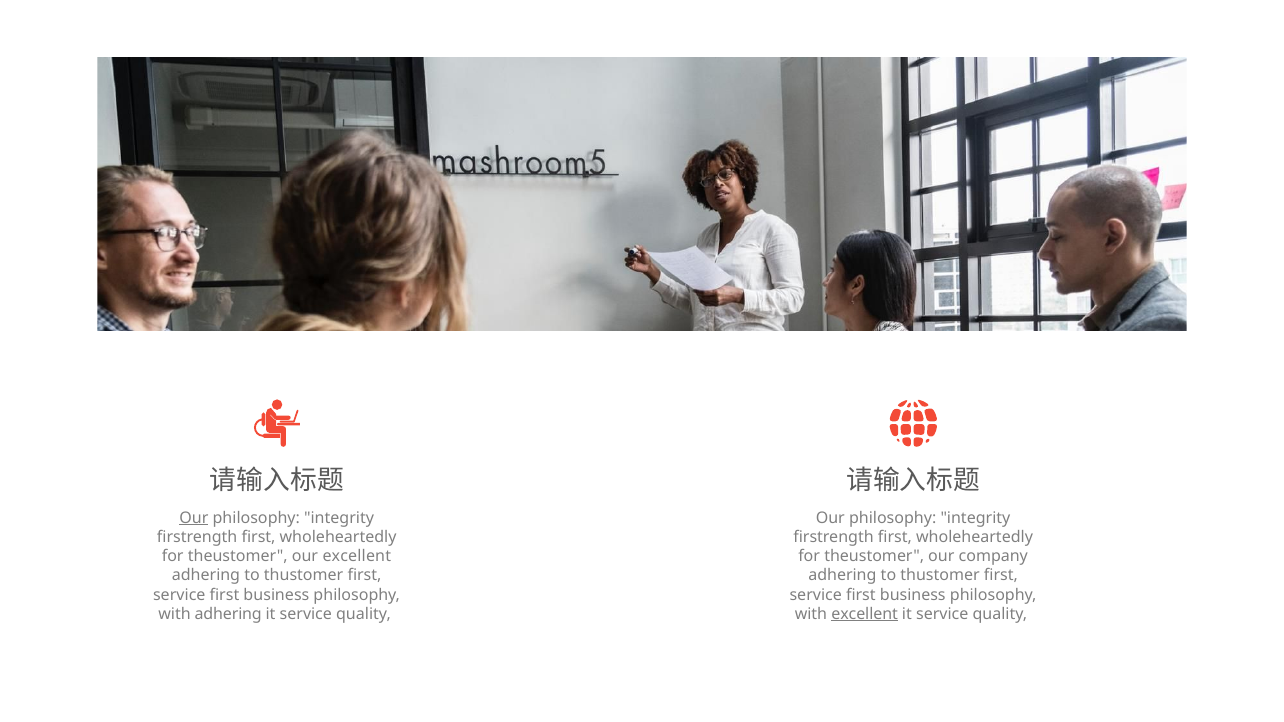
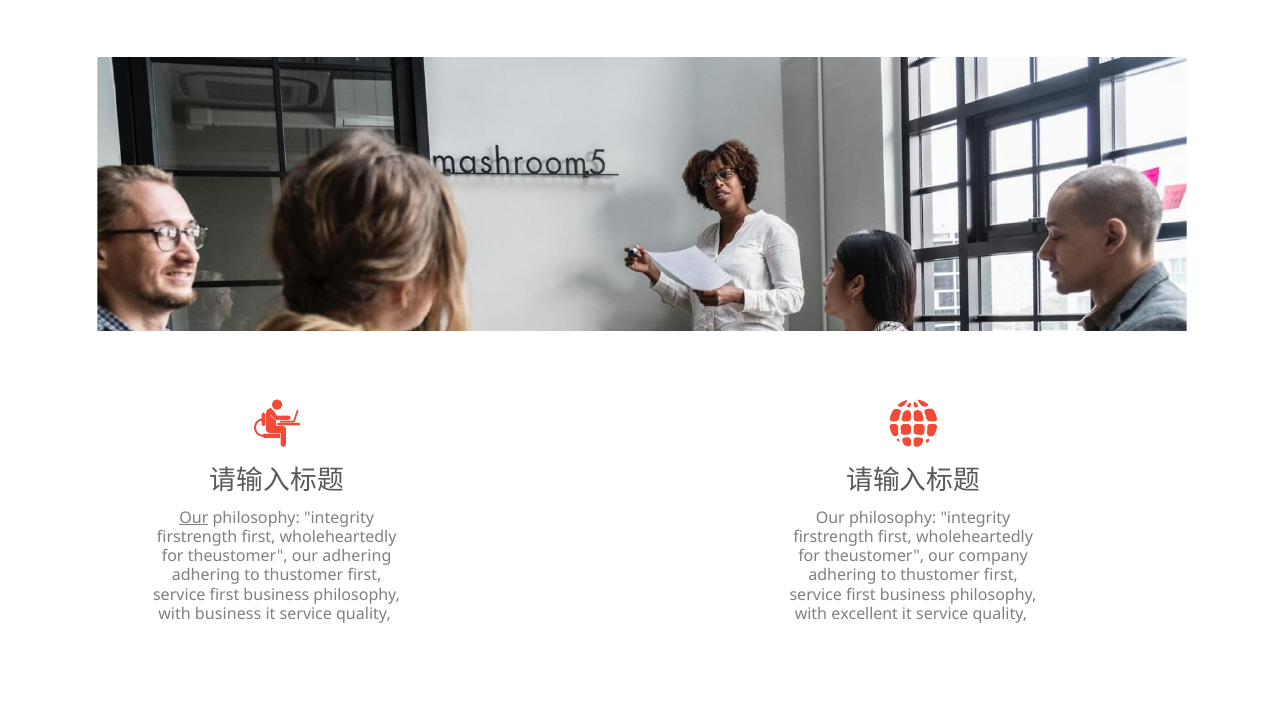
our excellent: excellent -> adhering
with adhering: adhering -> business
excellent at (865, 614) underline: present -> none
